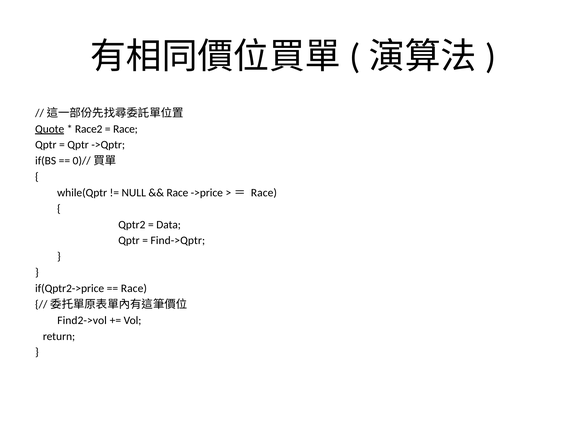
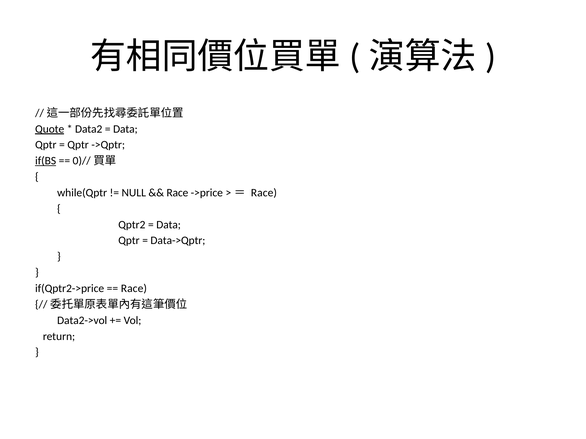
Race2: Race2 -> Data2
Race at (125, 129): Race -> Data
if(BS underline: none -> present
Find->Qptr: Find->Qptr -> Data->Qptr
Find2->vol: Find2->vol -> Data2->vol
